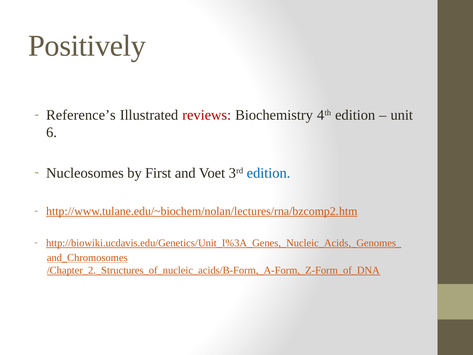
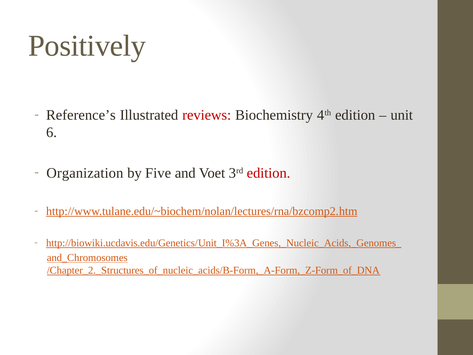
Nucleosomes: Nucleosomes -> Organization
First: First -> Five
edition at (269, 173) colour: blue -> red
